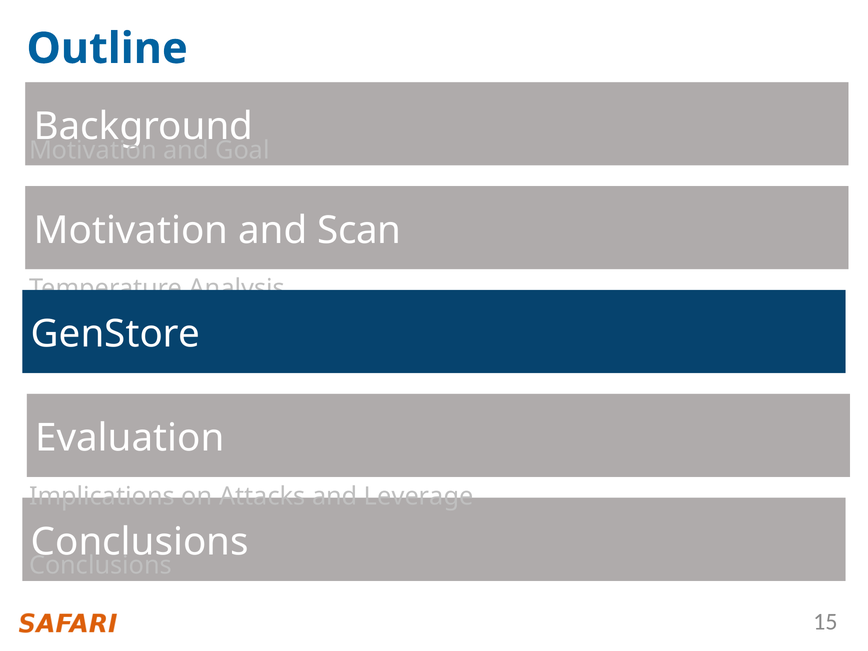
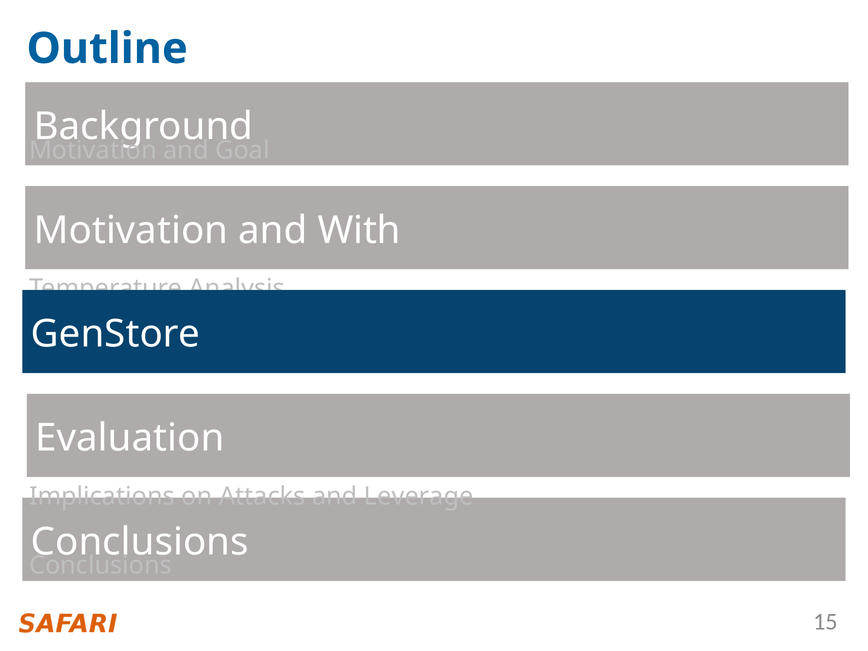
Scan: Scan -> With
